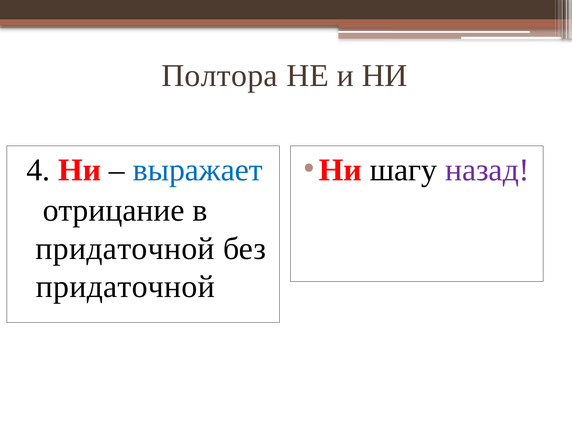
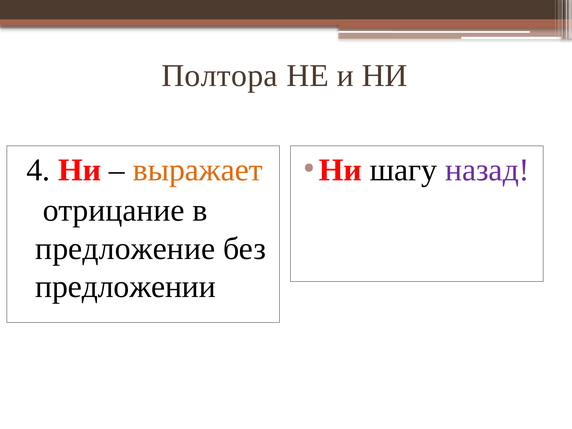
выражает colour: blue -> orange
придаточной at (125, 249): придаточной -> предложение
придаточной at (125, 287): придаточной -> предложении
